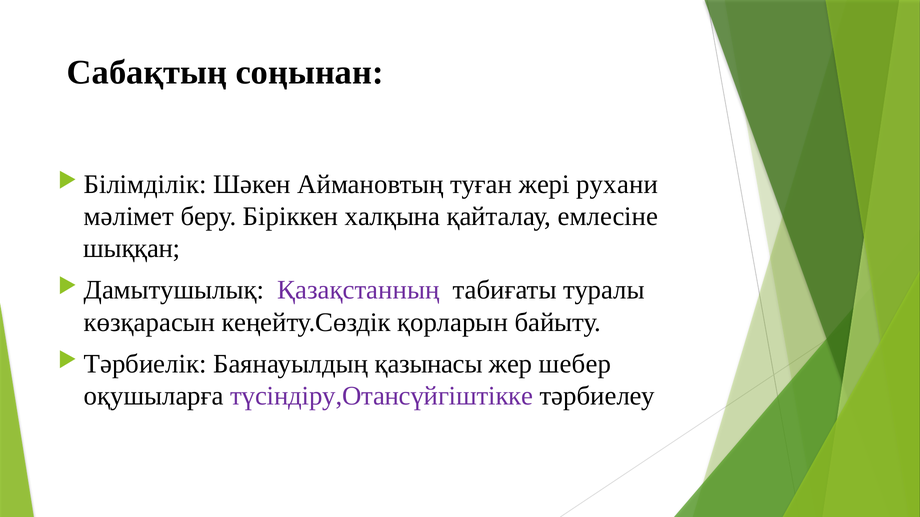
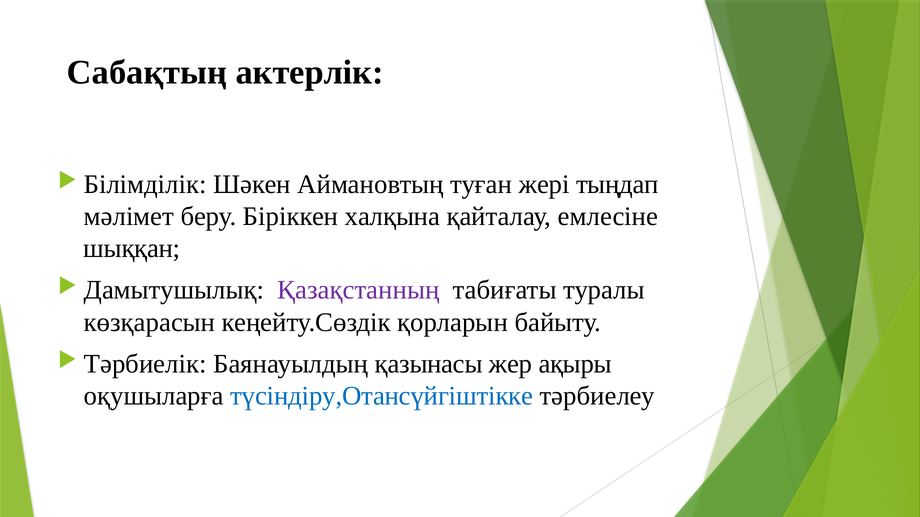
соңынан: соңынан -> актерлік
рухани: рухани -> тыңдап
шебер: шебер -> ақыры
түсіндіру,Отансүйгіштікке colour: purple -> blue
